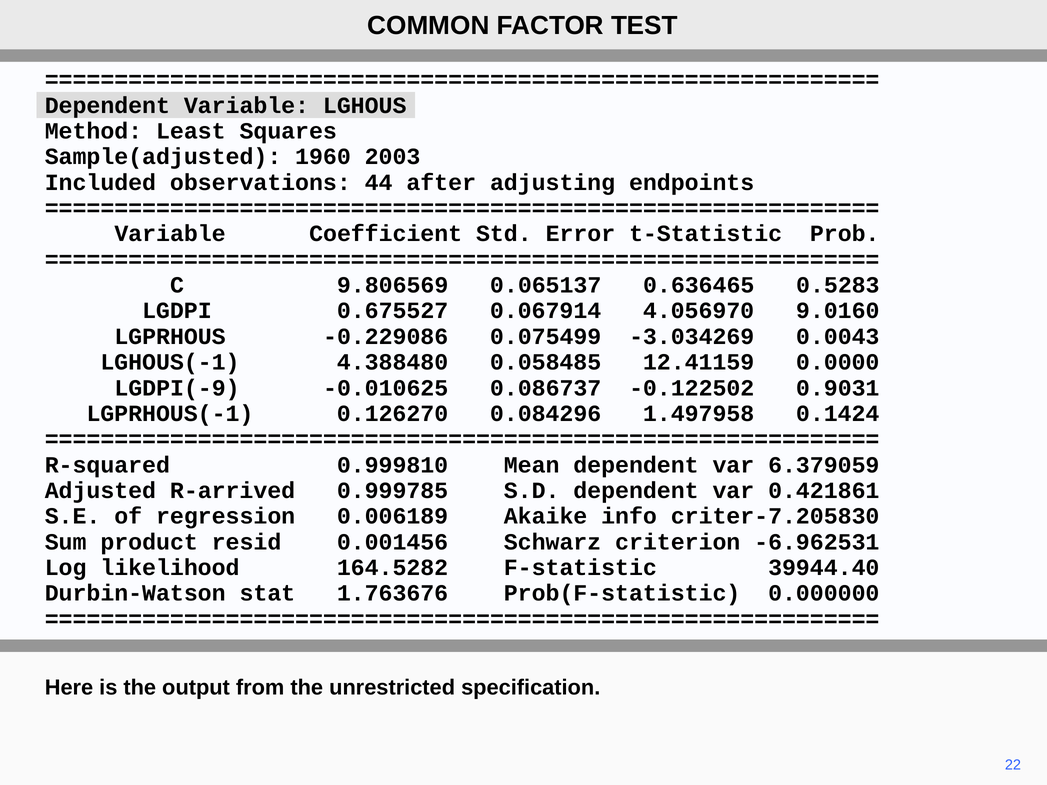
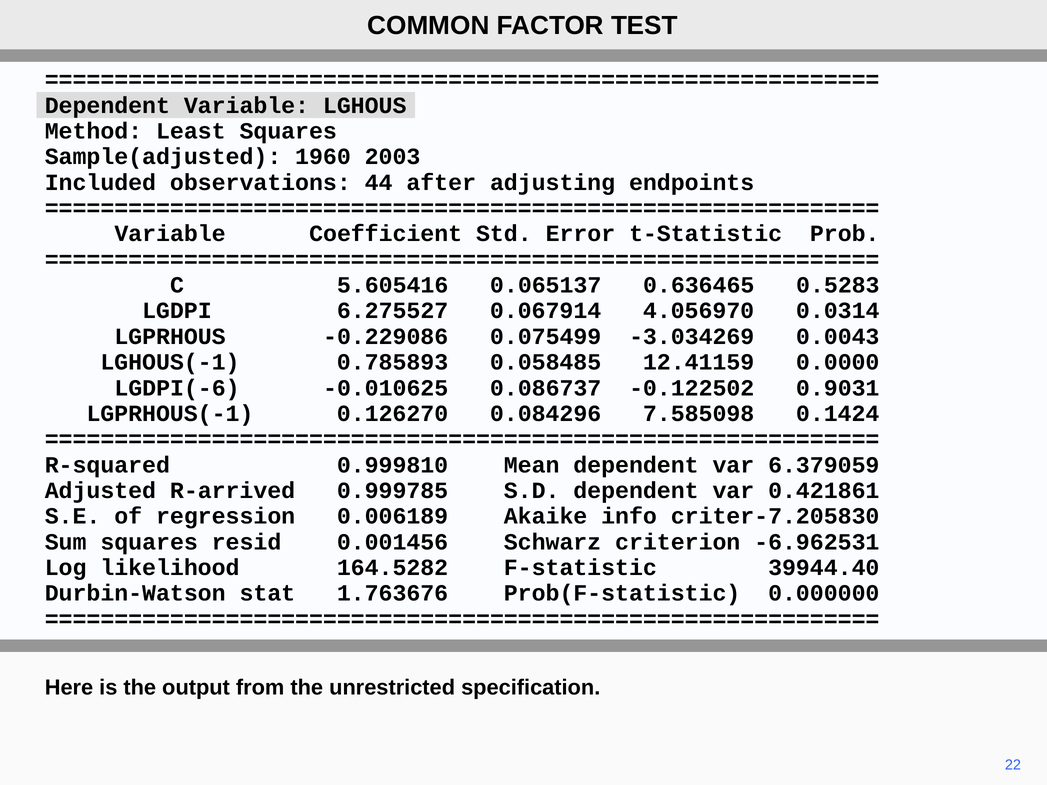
9.806569: 9.806569 -> 5.605416
0.675527: 0.675527 -> 6.275527
9.0160: 9.0160 -> 0.0314
4.388480: 4.388480 -> 0.785893
LGDPI(-9: LGDPI(-9 -> LGDPI(-6
1.497958: 1.497958 -> 7.585098
Sum product: product -> squares
